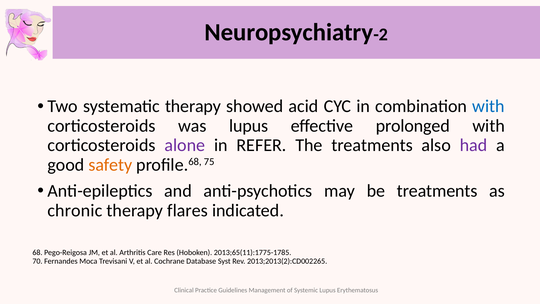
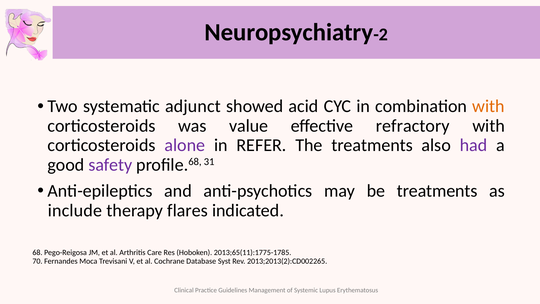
systematic therapy: therapy -> adjunct
with at (489, 106) colour: blue -> orange
was lupus: lupus -> value
prolonged: prolonged -> refractory
safety colour: orange -> purple
75: 75 -> 31
chronic: chronic -> include
